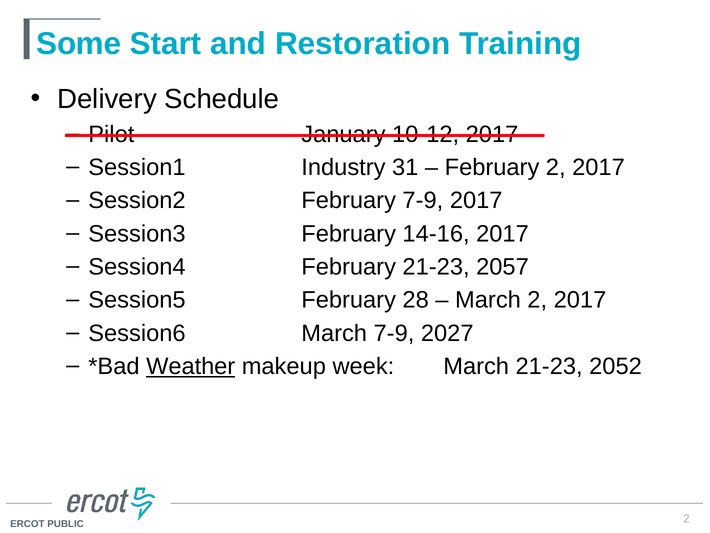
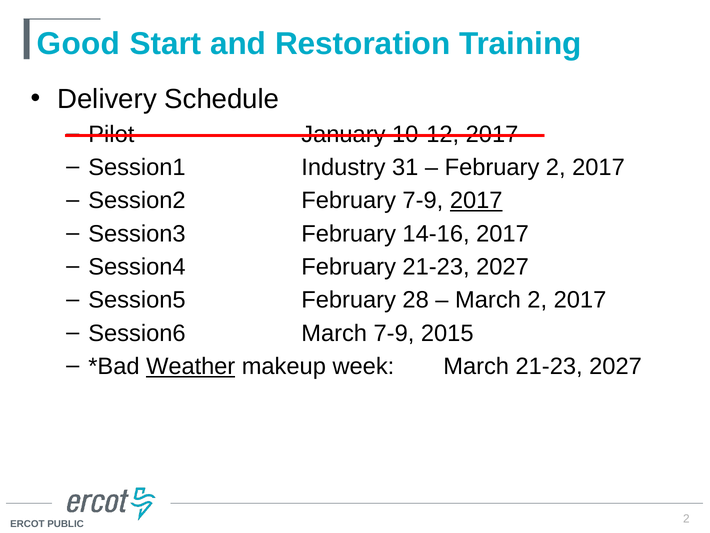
Some: Some -> Good
2017 at (476, 200) underline: none -> present
February 21-23 2057: 2057 -> 2027
2027: 2027 -> 2015
March 21-23 2052: 2052 -> 2027
